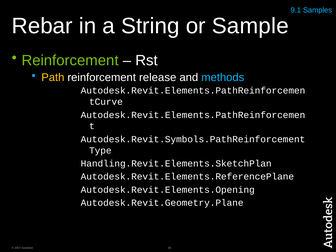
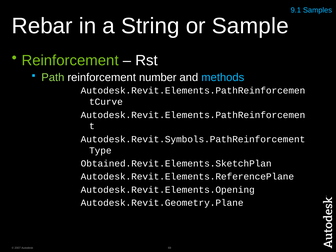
Path colour: yellow -> light green
release: release -> number
Handling.Revit.Elements.SketchPlan: Handling.Revit.Elements.SketchPlan -> Obtained.Revit.Elements.SketchPlan
